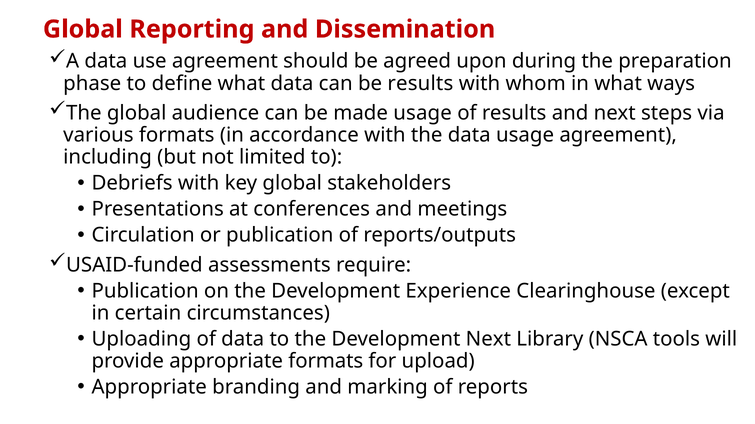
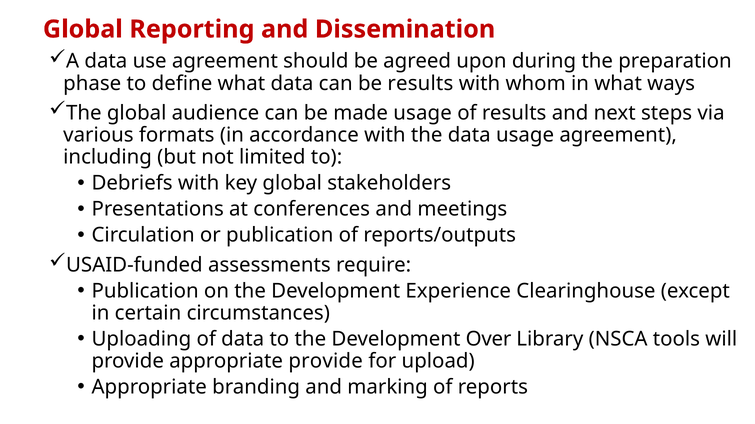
Development Next: Next -> Over
appropriate formats: formats -> provide
